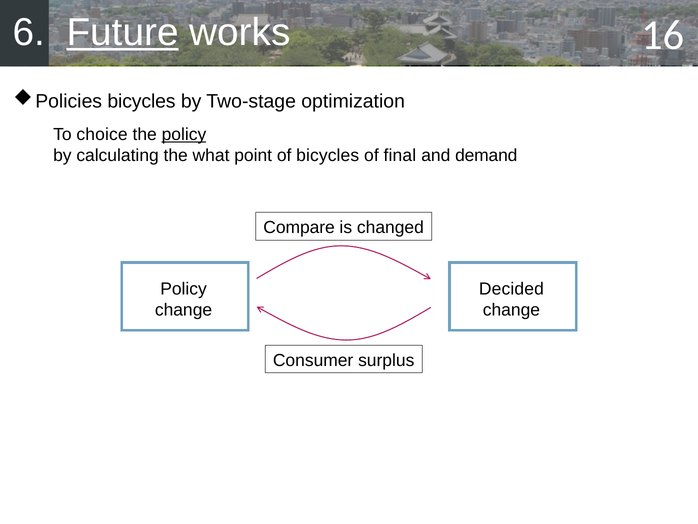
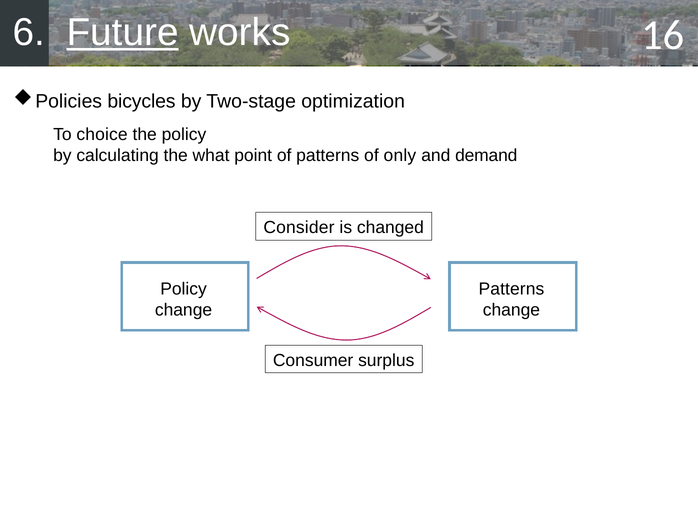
policy at (184, 134) underline: present -> none
of bicycles: bicycles -> patterns
final: final -> only
Compare: Compare -> Consider
Decided at (511, 289): Decided -> Patterns
